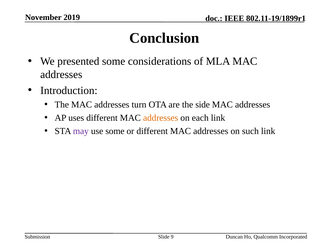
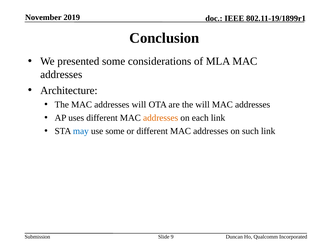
Introduction: Introduction -> Architecture
addresses turn: turn -> will
the side: side -> will
may colour: purple -> blue
